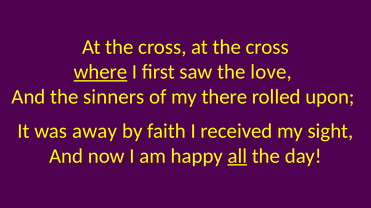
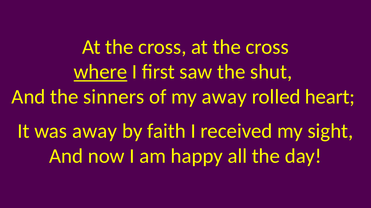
love: love -> shut
my there: there -> away
upon: upon -> heart
all underline: present -> none
